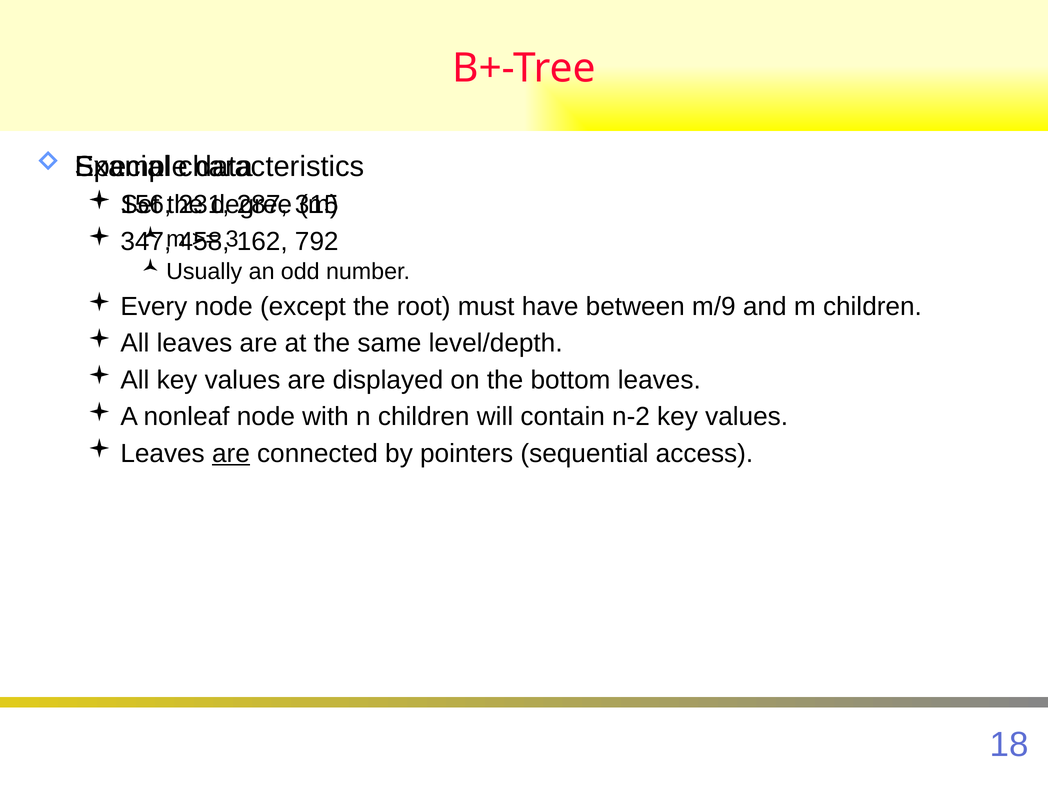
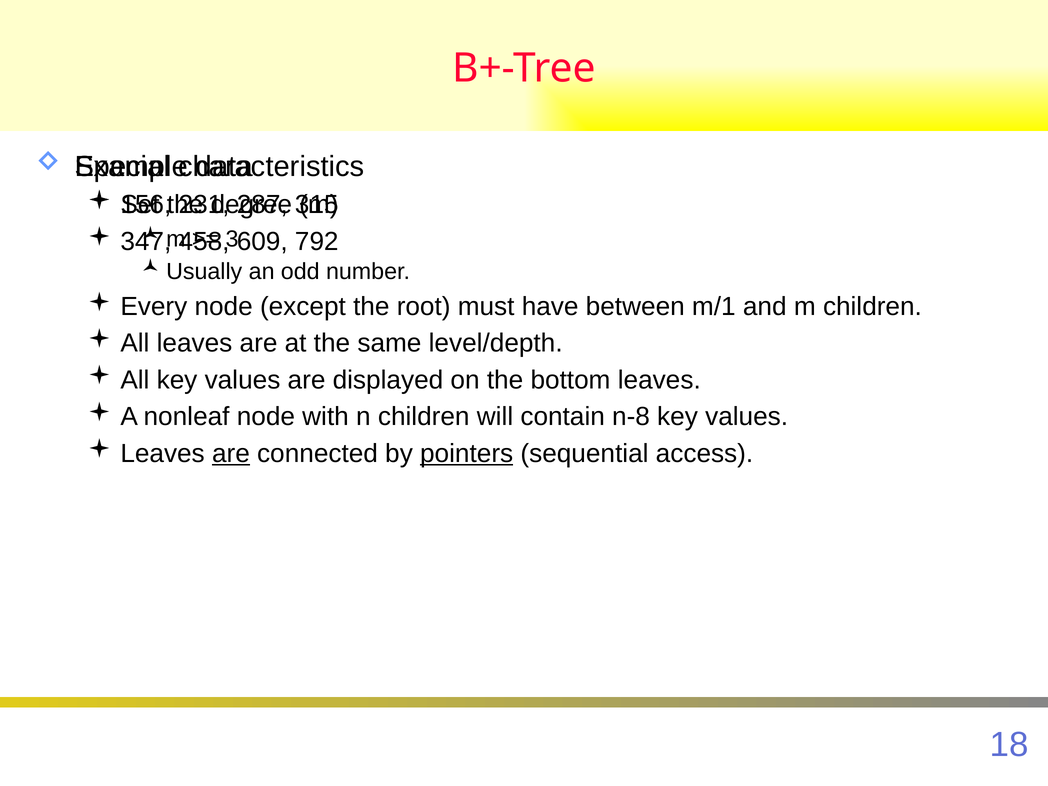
162: 162 -> 609
m/9: m/9 -> m/1
n-2: n-2 -> n-8
pointers underline: none -> present
